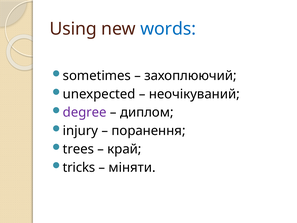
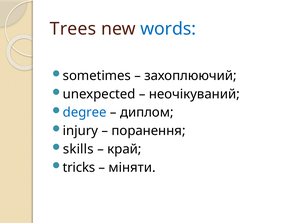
Using: Using -> Trees
degree colour: purple -> blue
trees: trees -> skills
